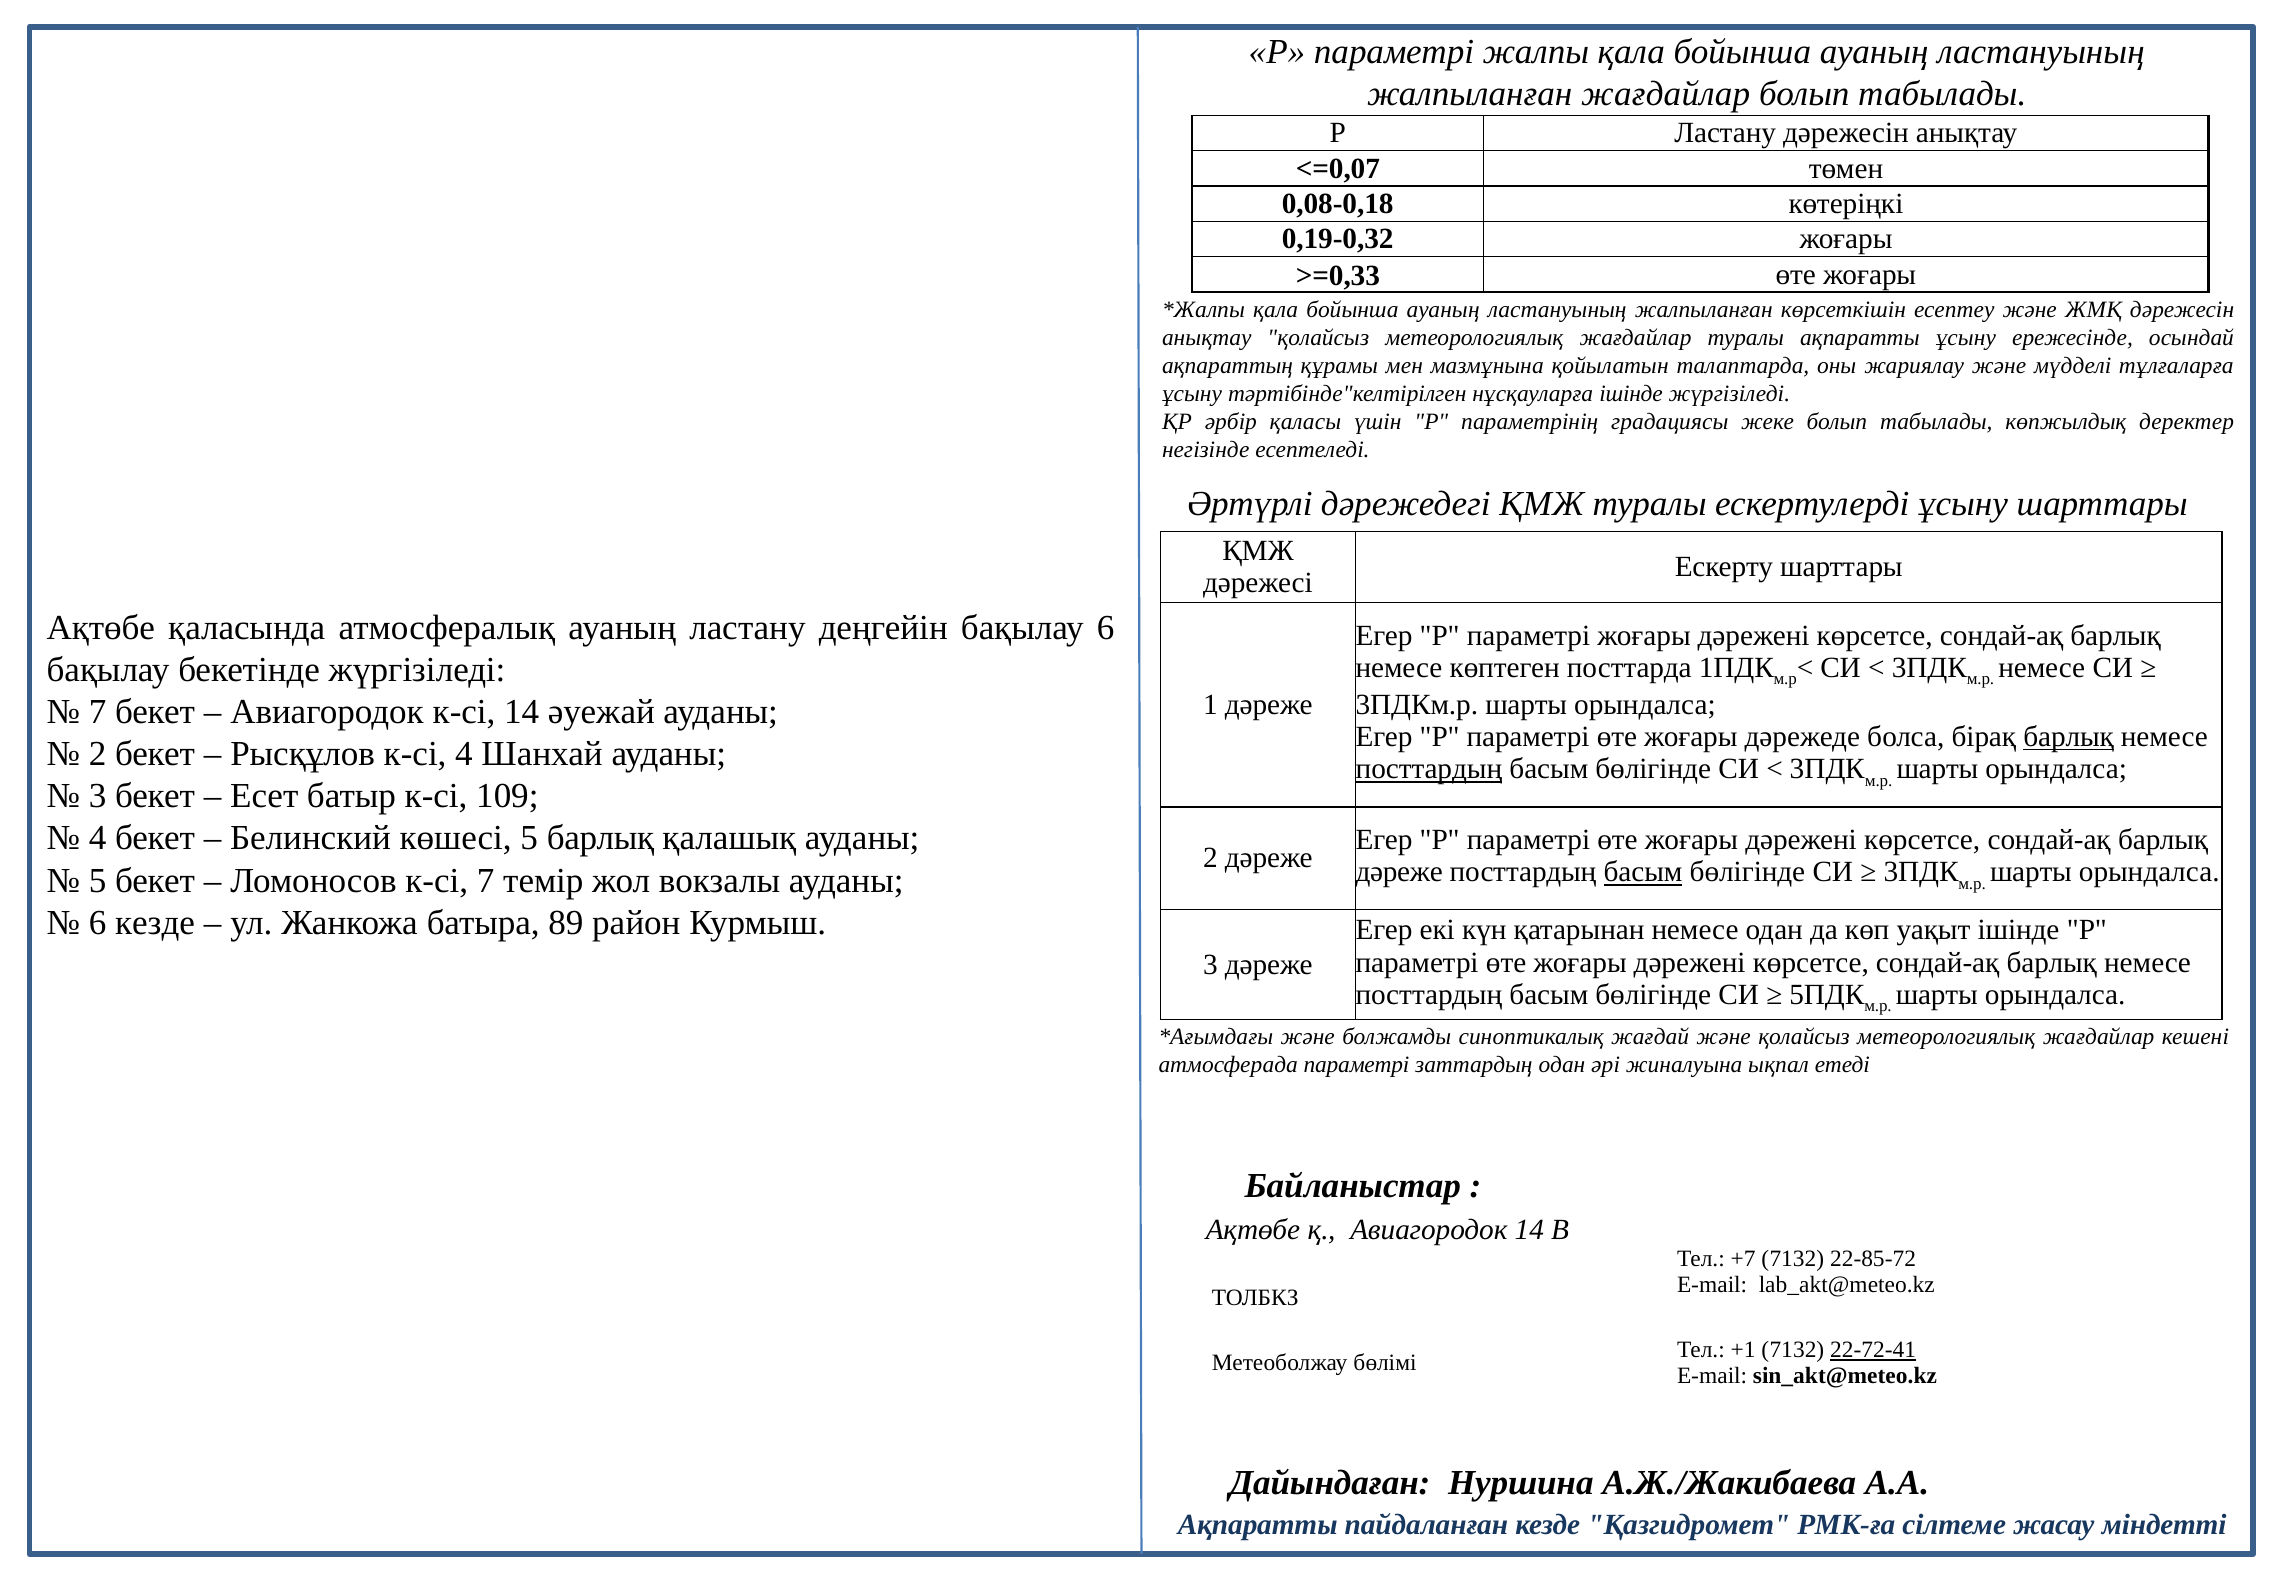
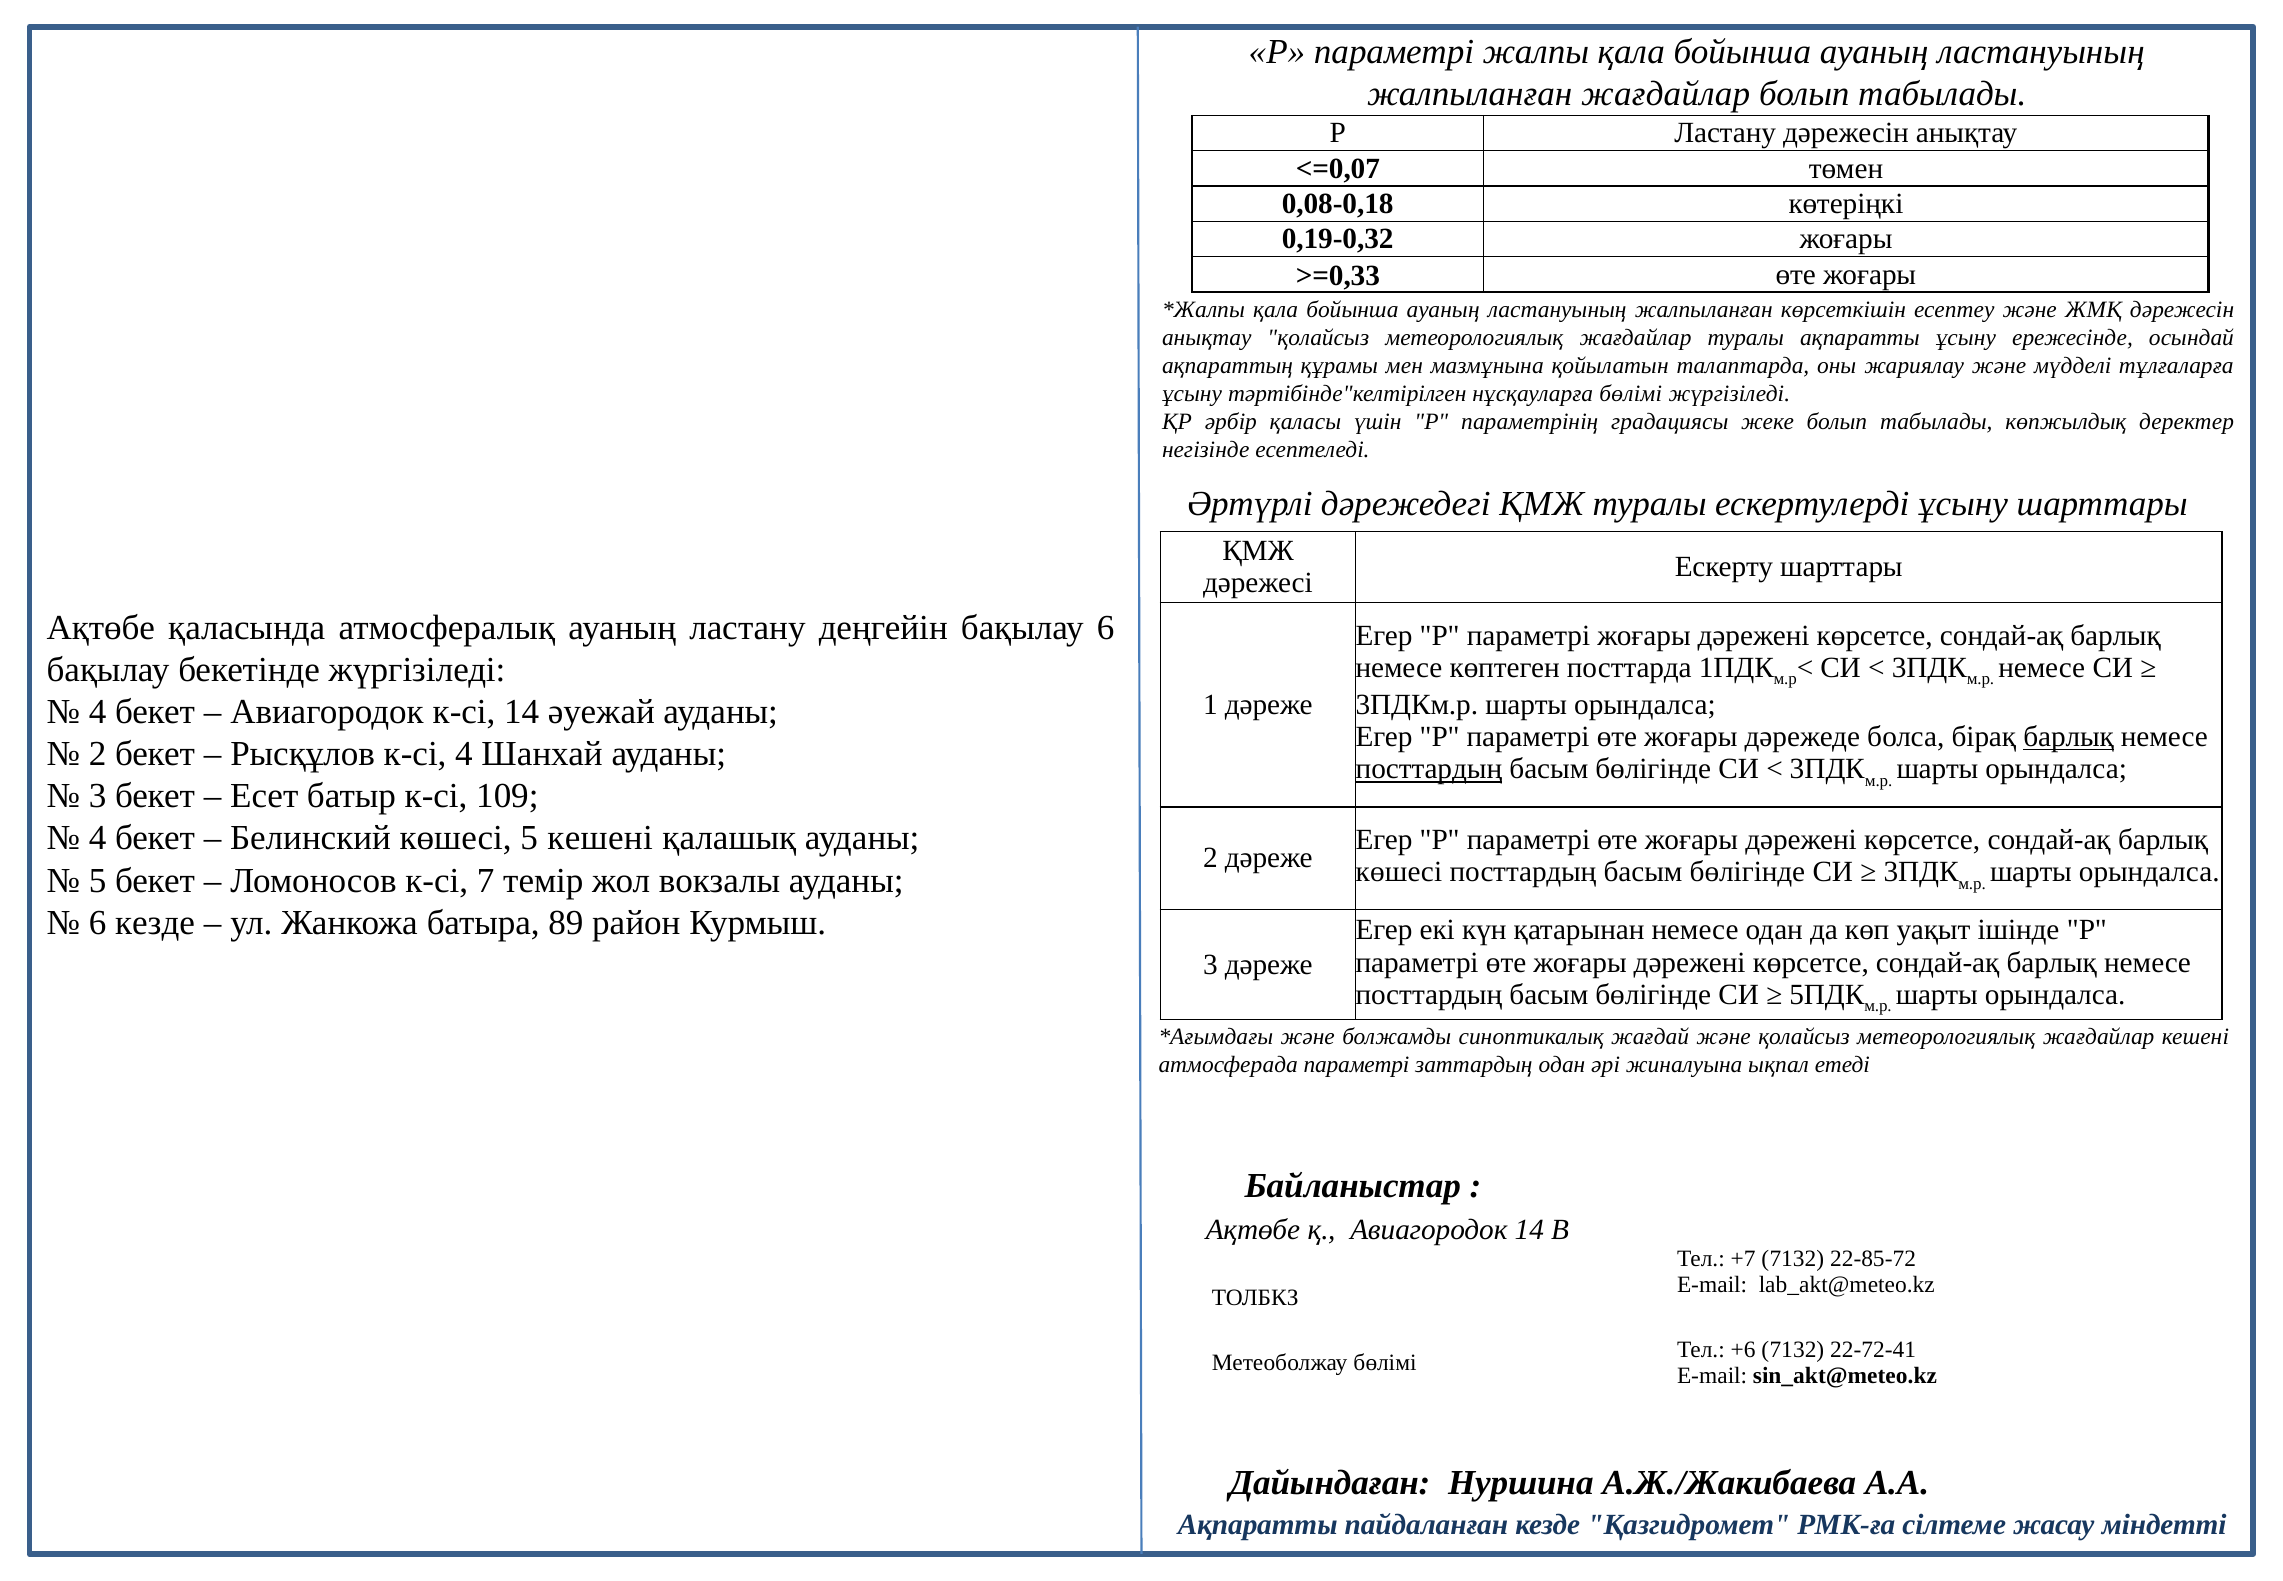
нұсқауларға ішінде: ішінде -> бөлімі
7 at (98, 712): 7 -> 4
5 барлық: барлық -> кешені
дәреже at (1399, 872): дәреже -> көшесі
басым at (1643, 872) underline: present -> none
+1: +1 -> +6
22-72-41 underline: present -> none
